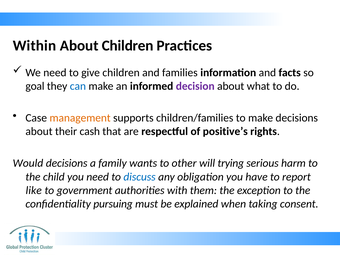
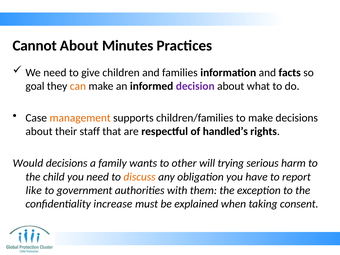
Within: Within -> Cannot
About Children: Children -> Minutes
can colour: blue -> orange
cash: cash -> staff
positive’s: positive’s -> handled’s
discuss colour: blue -> orange
pursuing: pursuing -> increase
